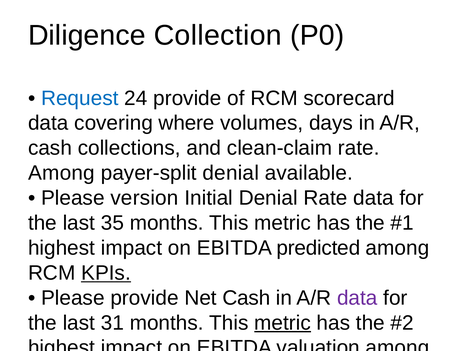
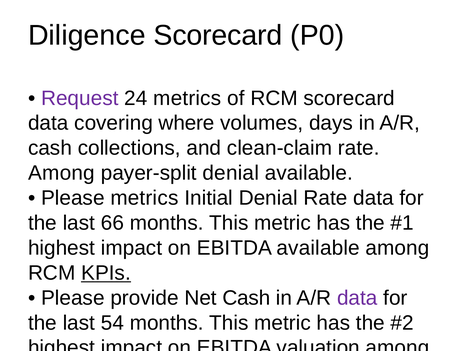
Diligence Collection: Collection -> Scorecard
Request colour: blue -> purple
24 provide: provide -> metrics
Please version: version -> metrics
35: 35 -> 66
EBITDA predicted: predicted -> available
31: 31 -> 54
metric at (283, 323) underline: present -> none
